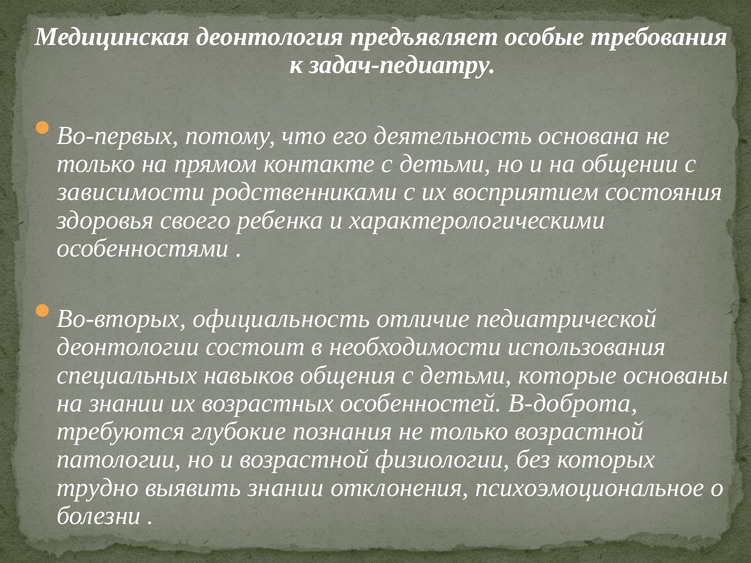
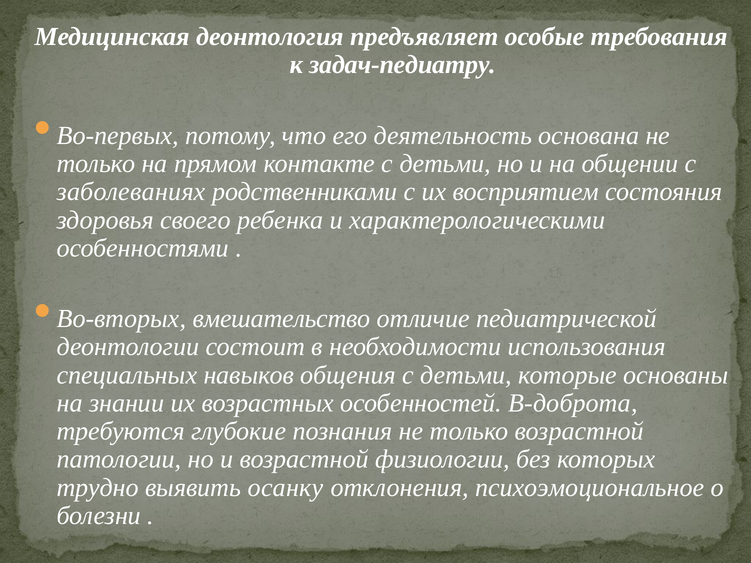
зависимости: зависимости -> заболеваниях
официальность: официальность -> вмешательство
выявить знании: знании -> осанку
